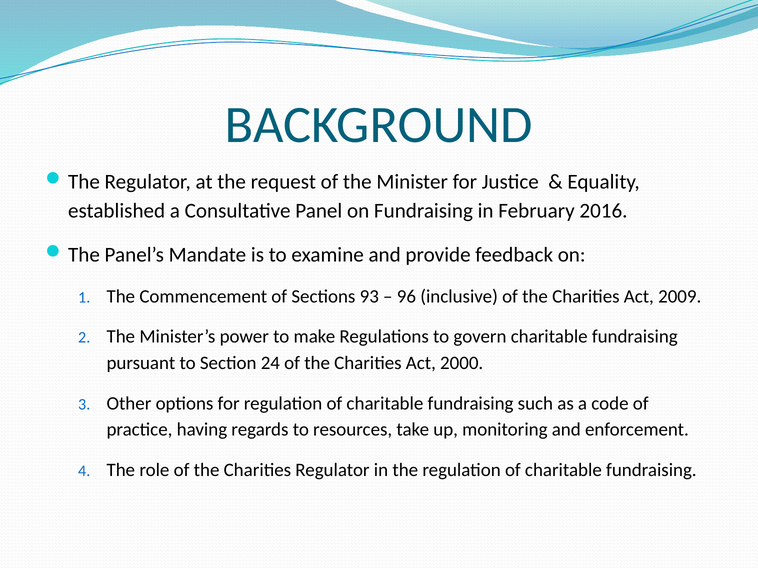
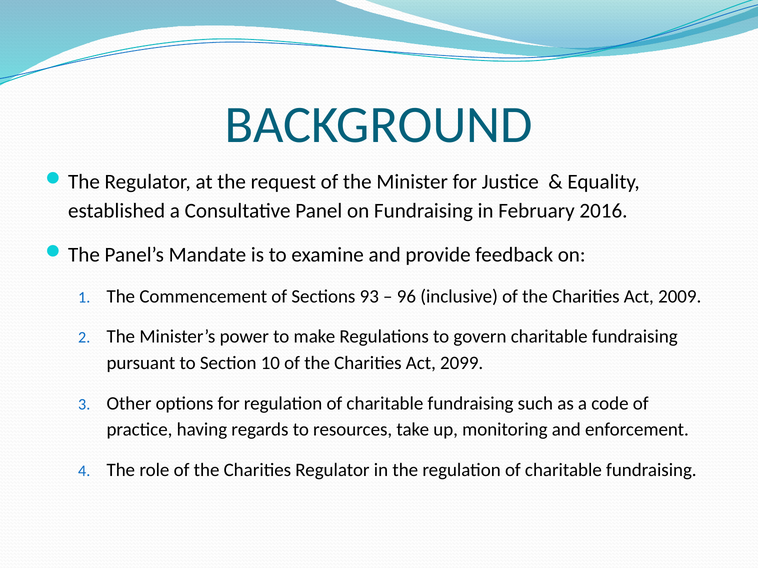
24: 24 -> 10
2000: 2000 -> 2099
